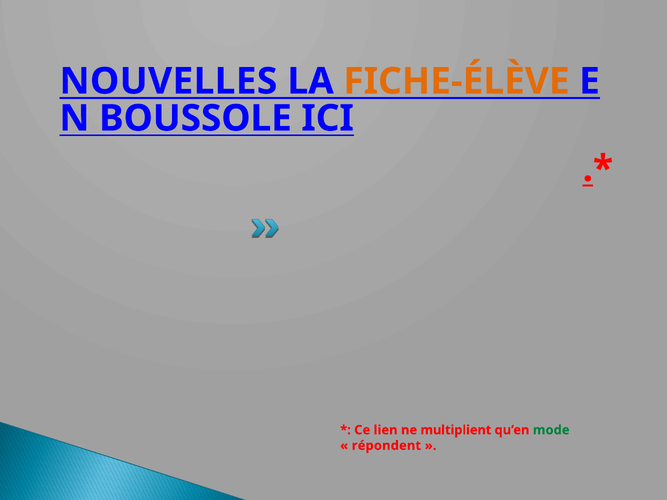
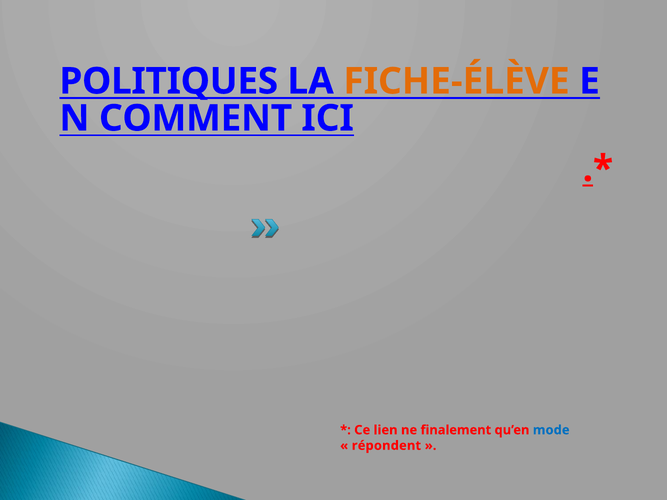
NOUVELLES: NOUVELLES -> POLITIQUES
BOUSSOLE: BOUSSOLE -> COMMENT
multiplient: multiplient -> finalement
mode colour: green -> blue
